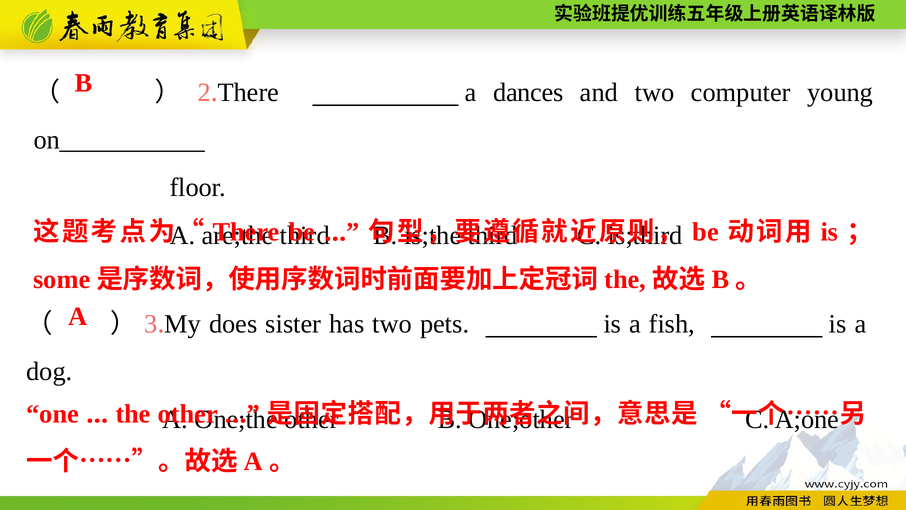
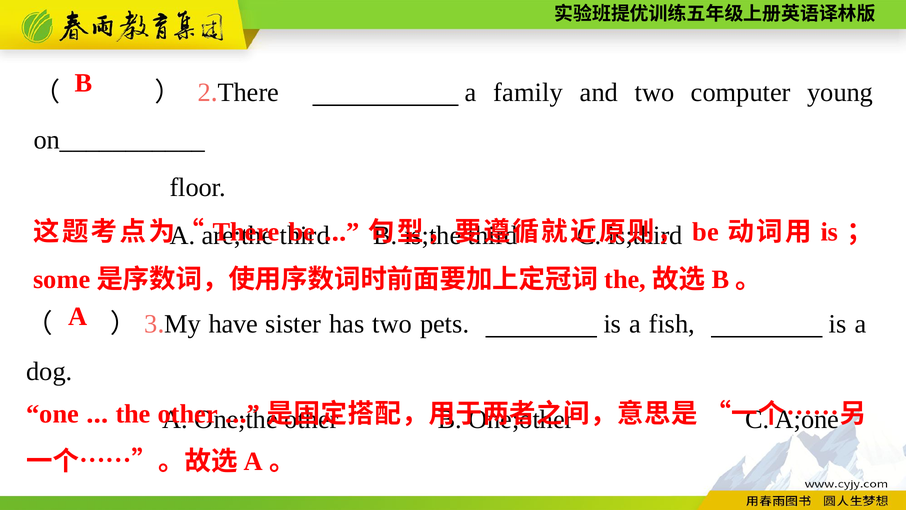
dances: dances -> family
does: does -> have
